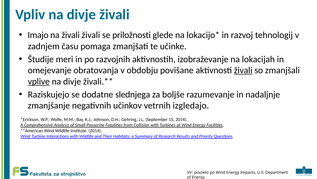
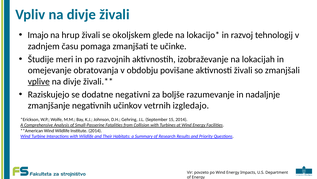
na živali: živali -> hrup
priložnosti: priložnosti -> okoljskem
živali at (243, 70) underline: present -> none
slednjega: slednjega -> negativni
